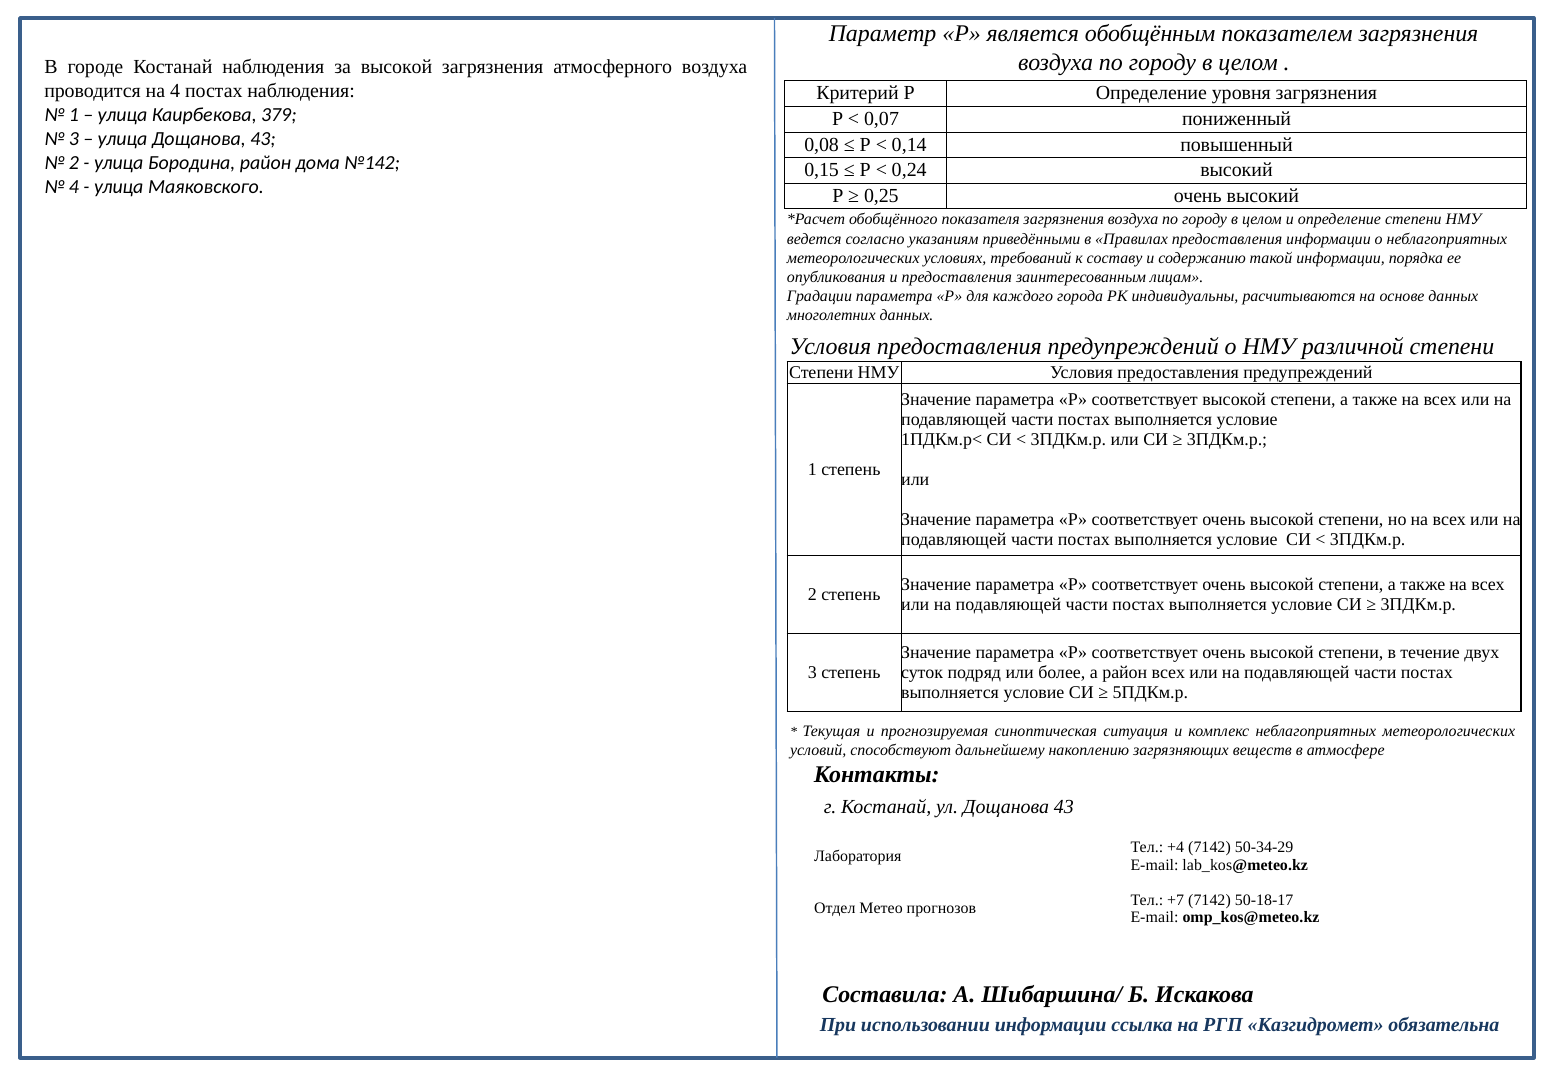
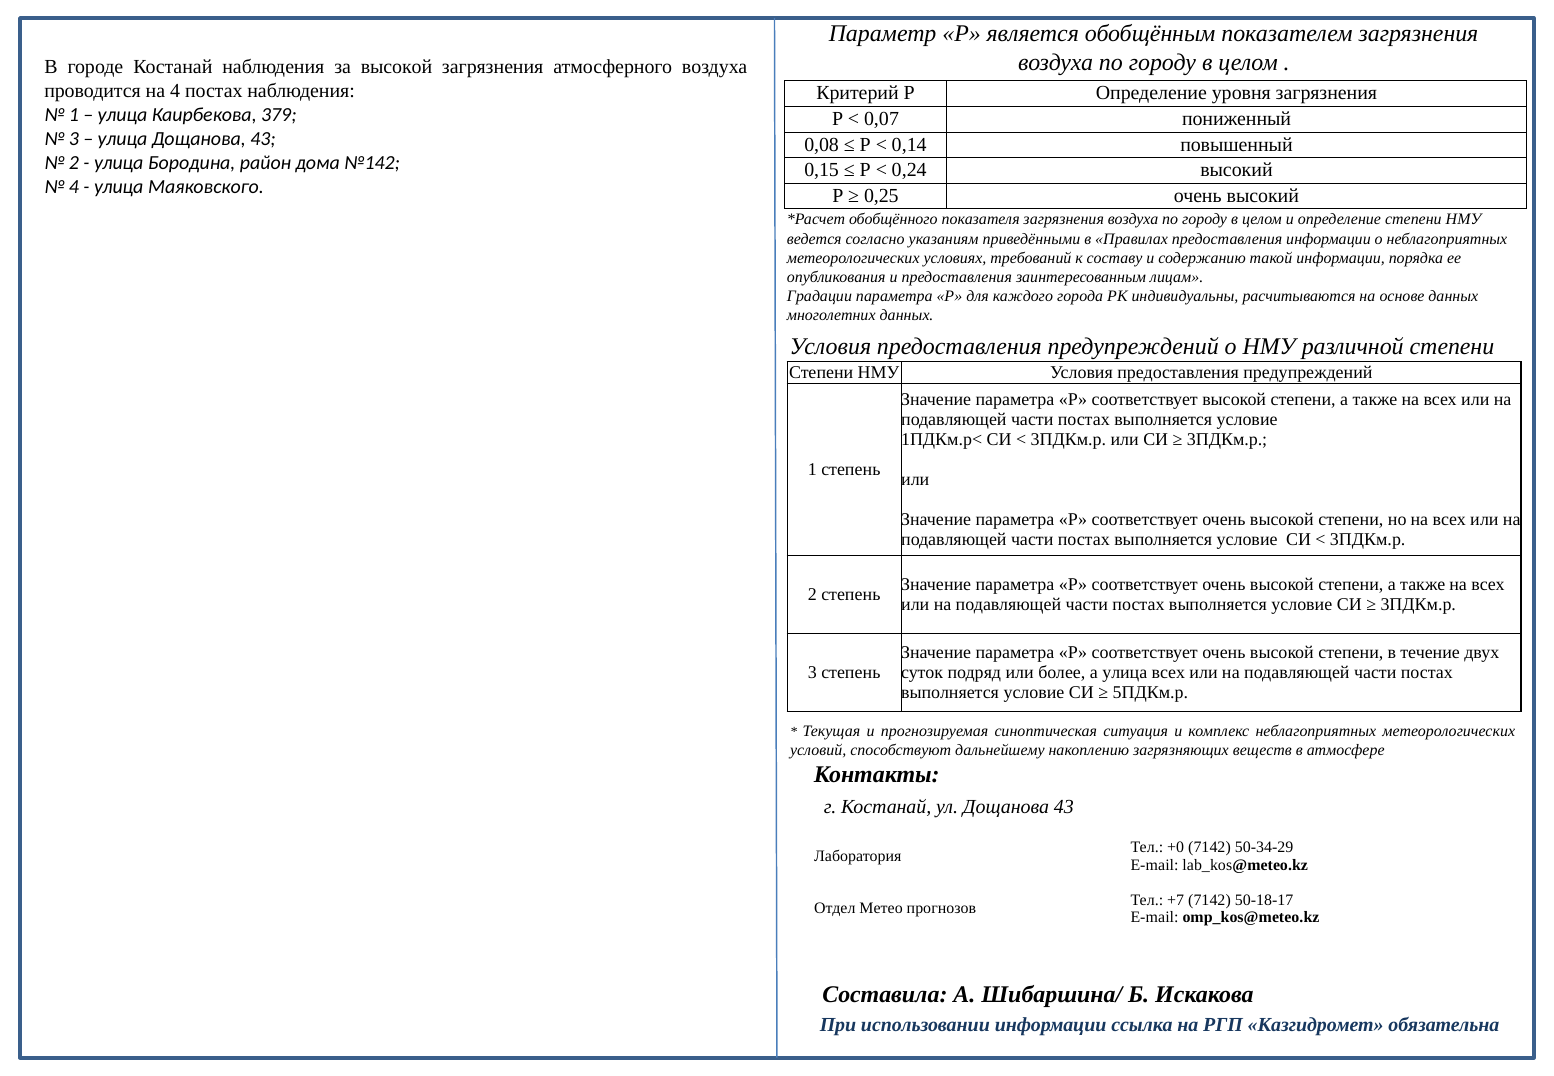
а район: район -> улица
+4: +4 -> +0
